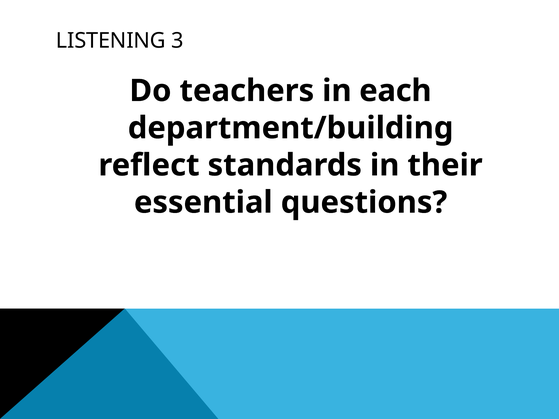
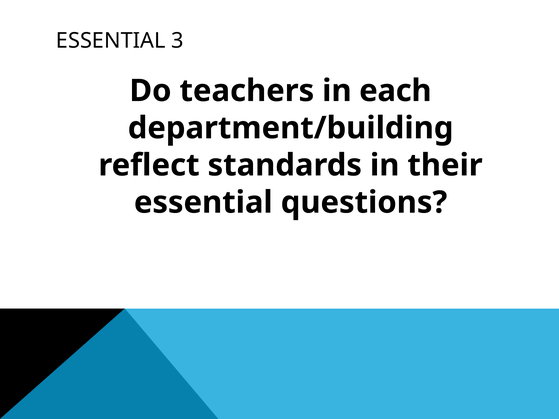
LISTENING at (111, 41): LISTENING -> ESSENTIAL
